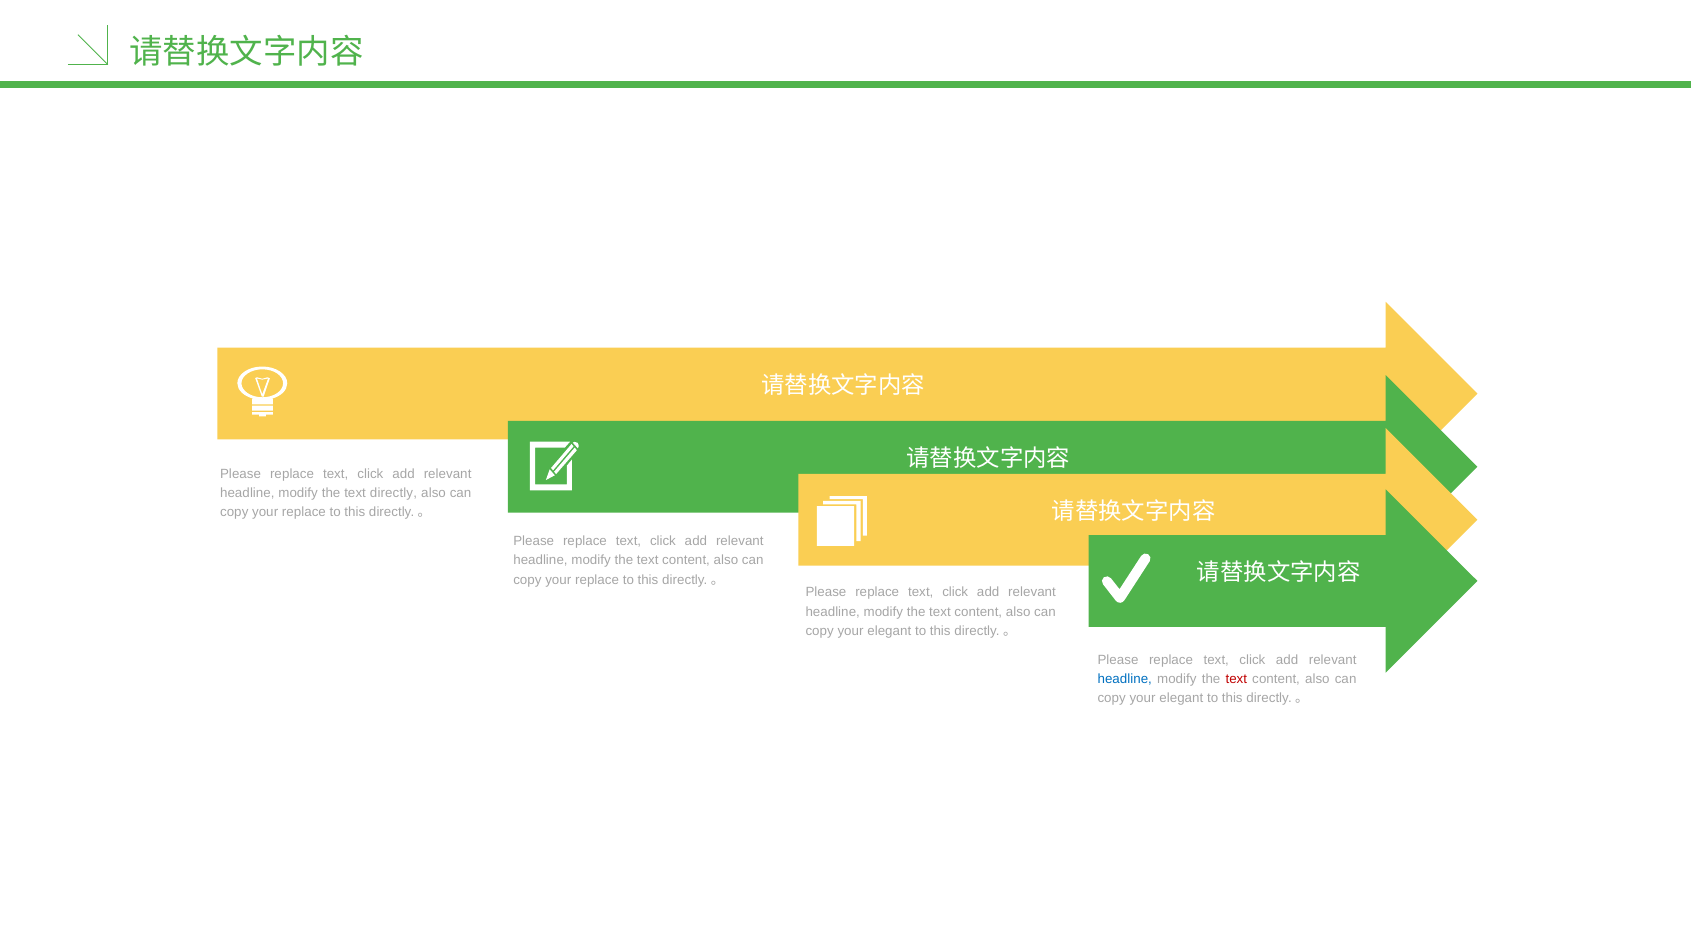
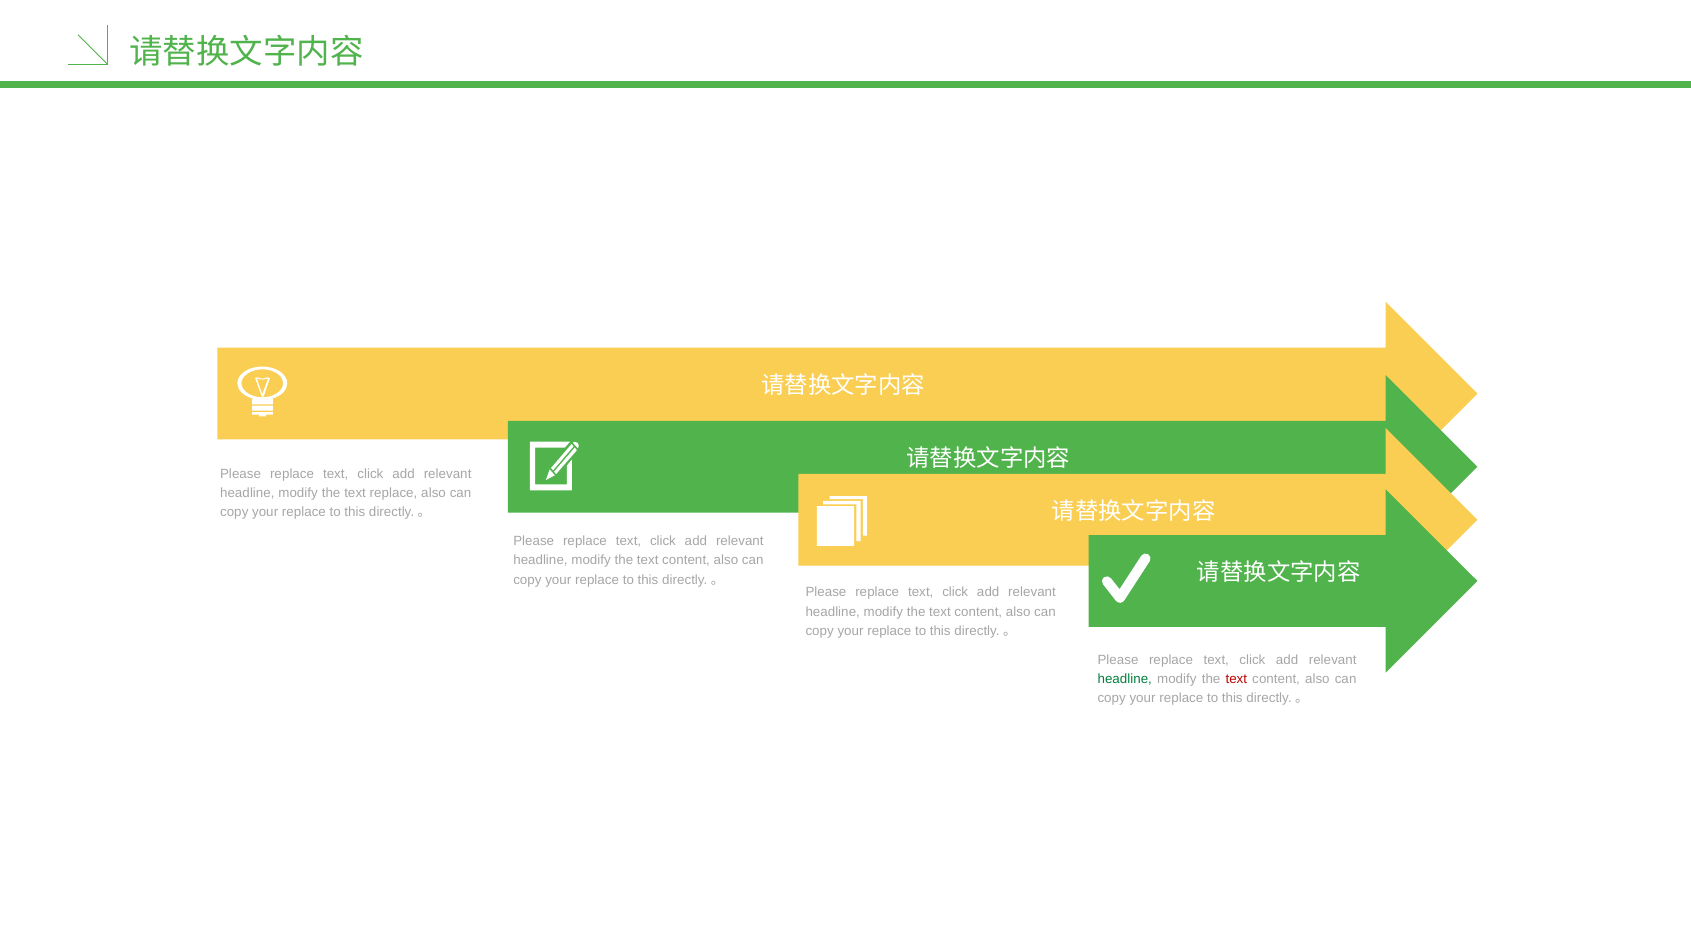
text directly: directly -> replace
elegant at (889, 631): elegant -> replace
headline at (1125, 679) colour: blue -> green
elegant at (1181, 698): elegant -> replace
